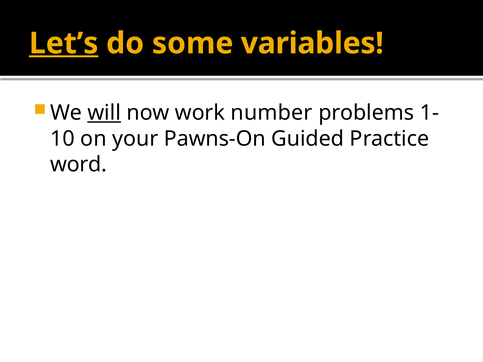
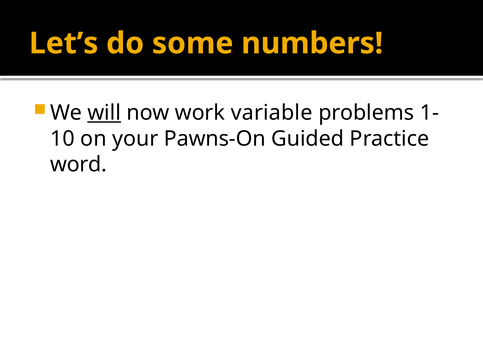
Let’s underline: present -> none
variables: variables -> numbers
number: number -> variable
